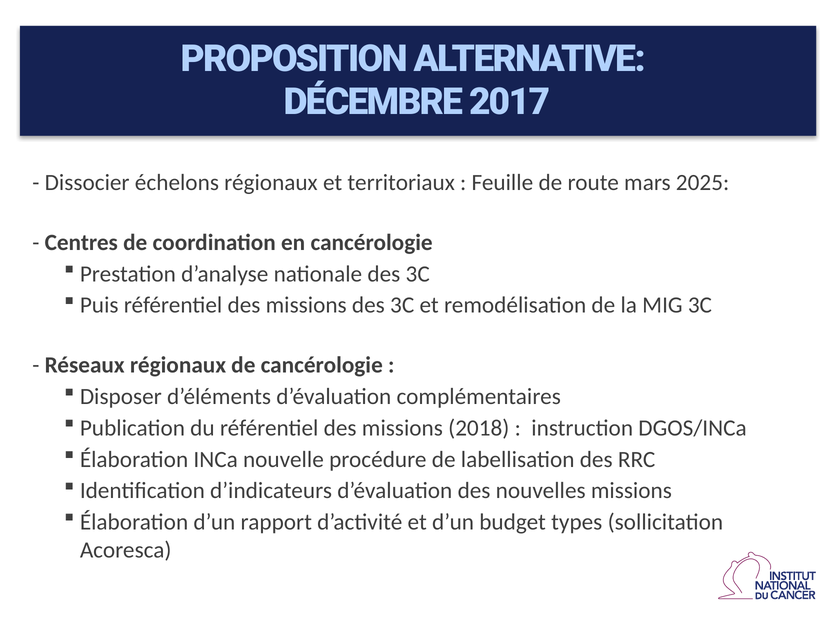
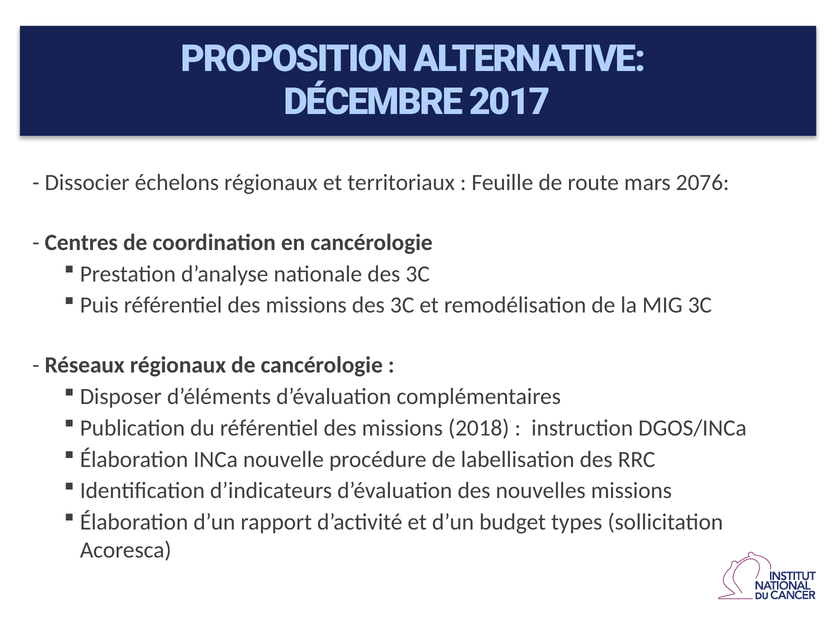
2025: 2025 -> 2076
